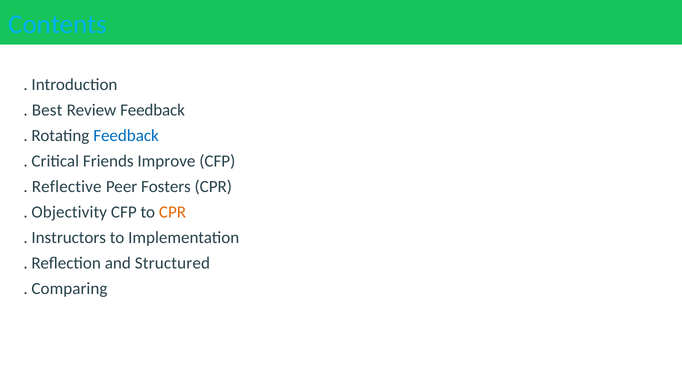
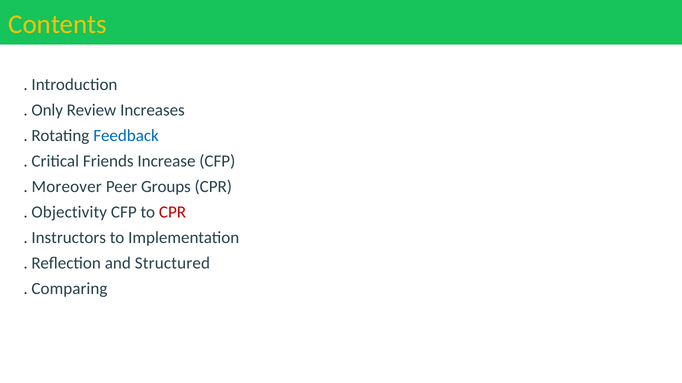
Contents colour: light blue -> yellow
Best: Best -> Only
Review Feedback: Feedback -> Increases
Improve: Improve -> Increase
Reflective: Reflective -> Moreover
Fosters: Fosters -> Groups
CPR at (172, 212) colour: orange -> red
